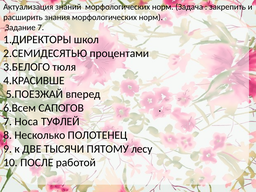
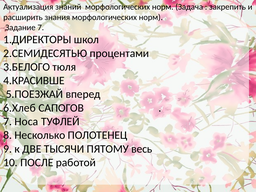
6.Всем: 6.Всем -> 6.Хлеб
лесу: лесу -> весь
